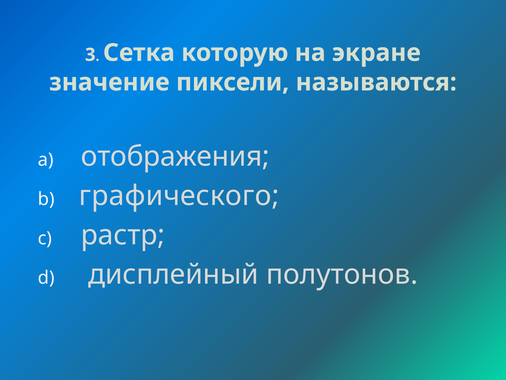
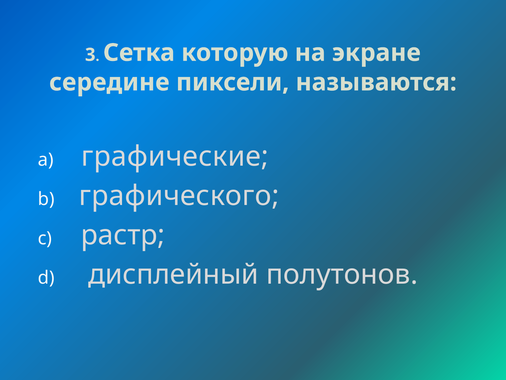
значение: значение -> середине
отображения: отображения -> графические
